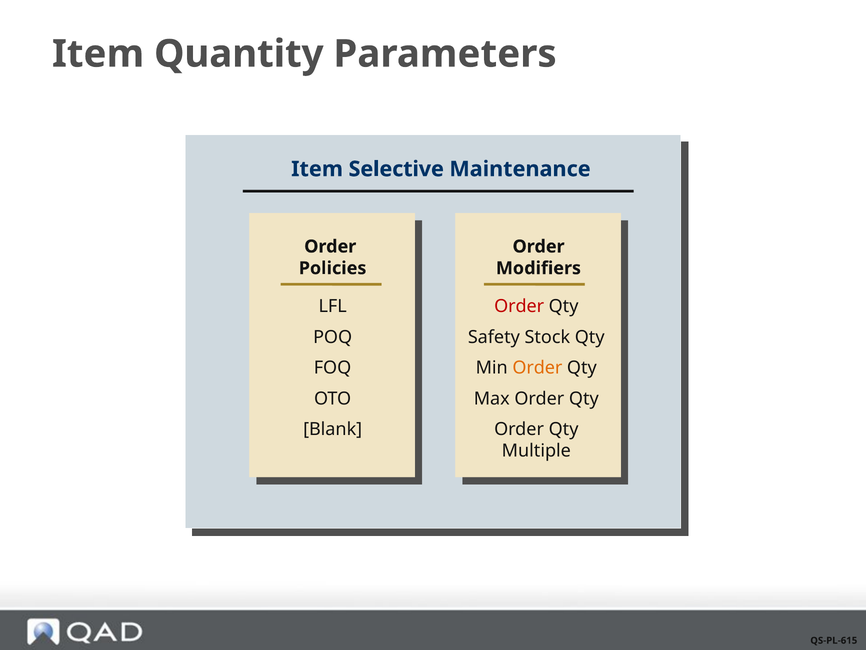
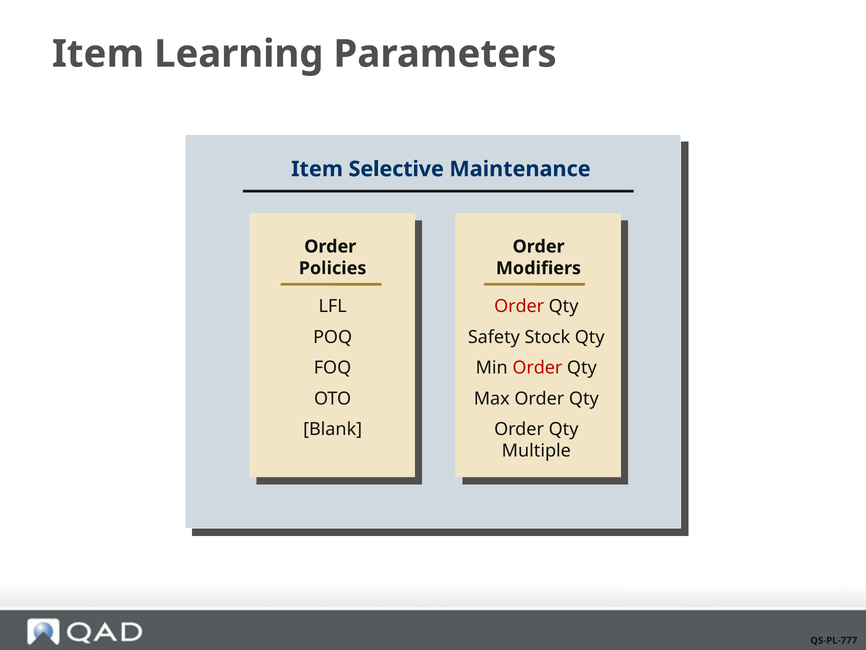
Quantity: Quantity -> Learning
Order at (537, 368) colour: orange -> red
QS-PL-615: QS-PL-615 -> QS-PL-777
